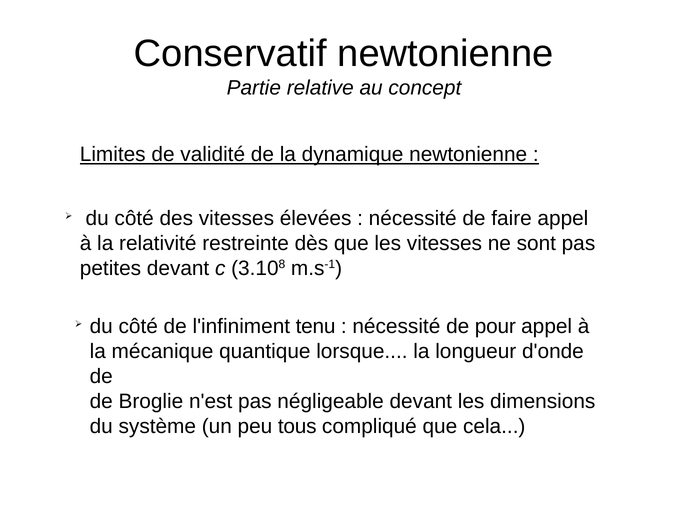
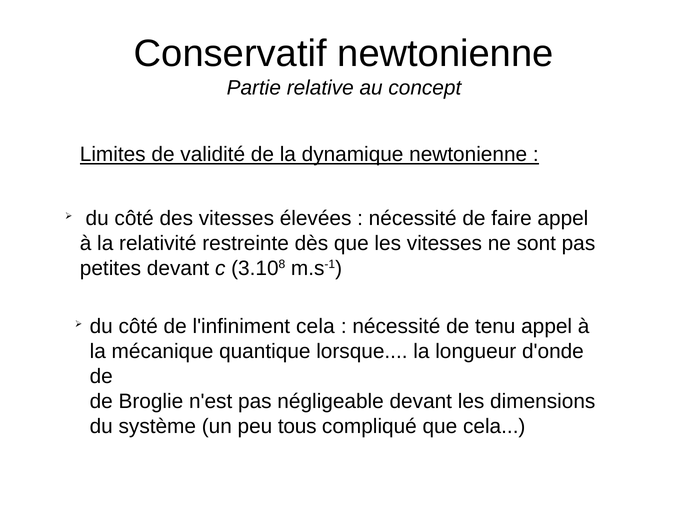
l'infiniment tenu: tenu -> cela
pour: pour -> tenu
